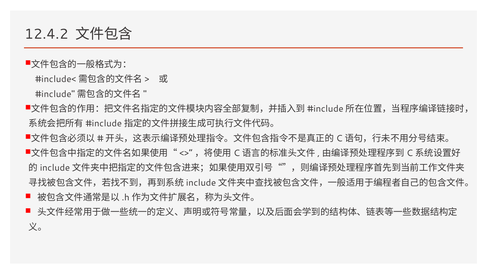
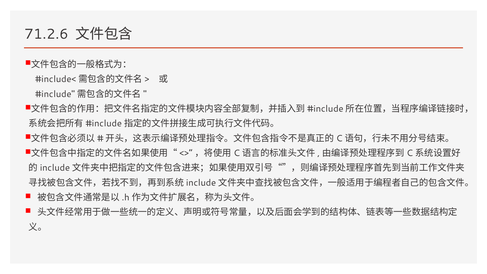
12.4.2: 12.4.2 -> 71.2.6
